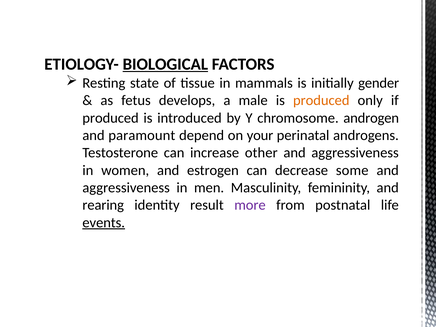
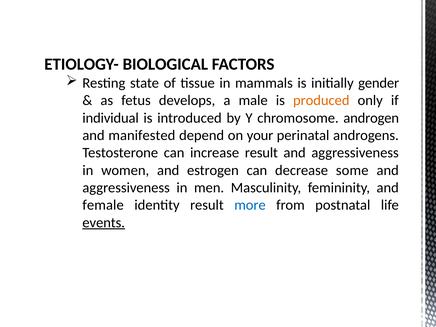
BIOLOGICAL underline: present -> none
produced at (111, 118): produced -> individual
paramount: paramount -> manifested
increase other: other -> result
rearing: rearing -> female
more colour: purple -> blue
